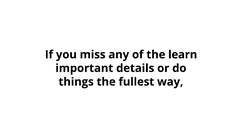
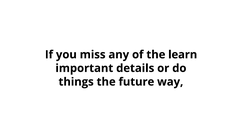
fullest: fullest -> future
